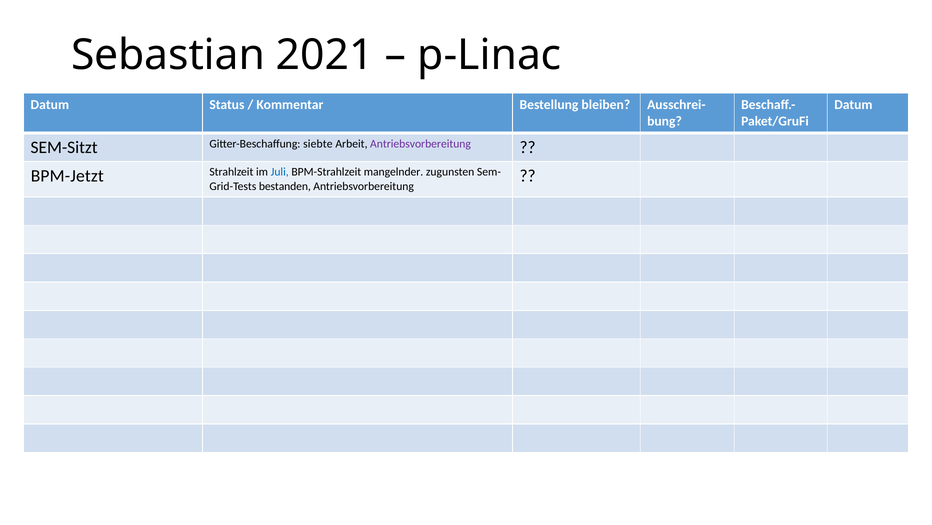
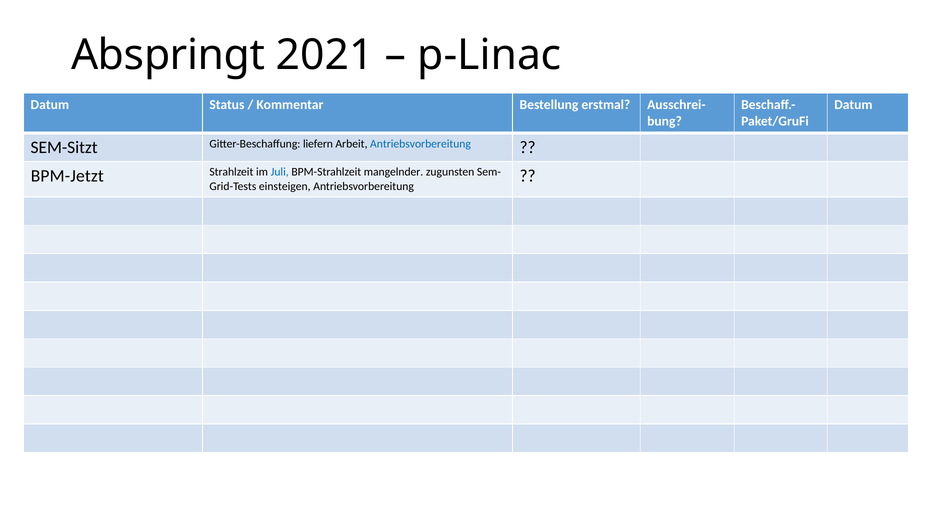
Sebastian: Sebastian -> Abspringt
bleiben: bleiben -> erstmal
siebte: siebte -> liefern
Antriebsvorbereitung at (421, 144) colour: purple -> blue
bestanden: bestanden -> einsteigen
